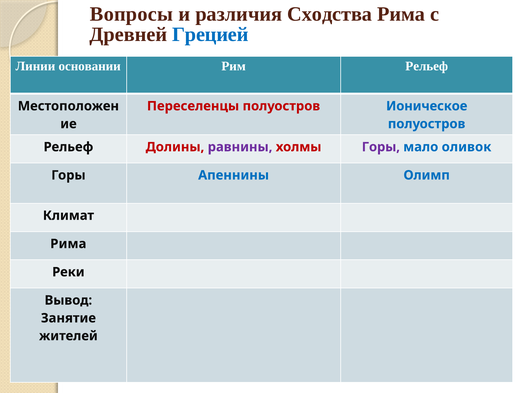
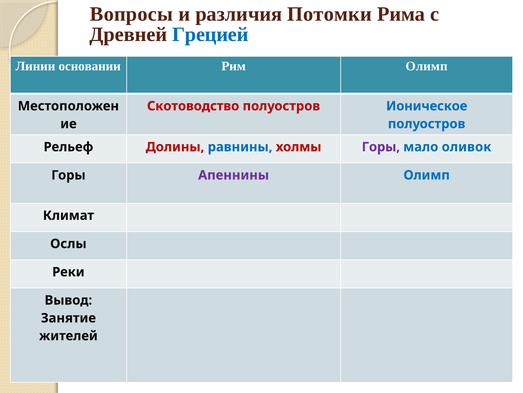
Сходства: Сходства -> Потомки
Рим Рельеф: Рельеф -> Олимп
Переселенцы: Переселенцы -> Скотоводство
равнины colour: purple -> blue
Апеннины colour: blue -> purple
Рима at (68, 243): Рима -> Ослы
